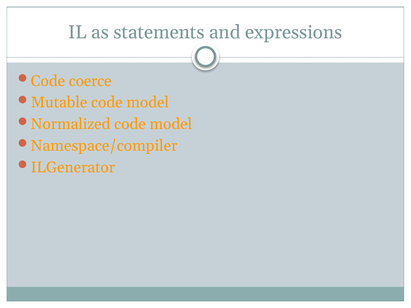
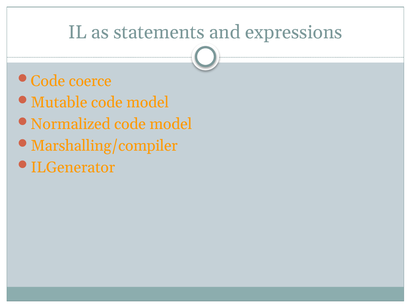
Namespace/compiler: Namespace/compiler -> Marshalling/compiler
